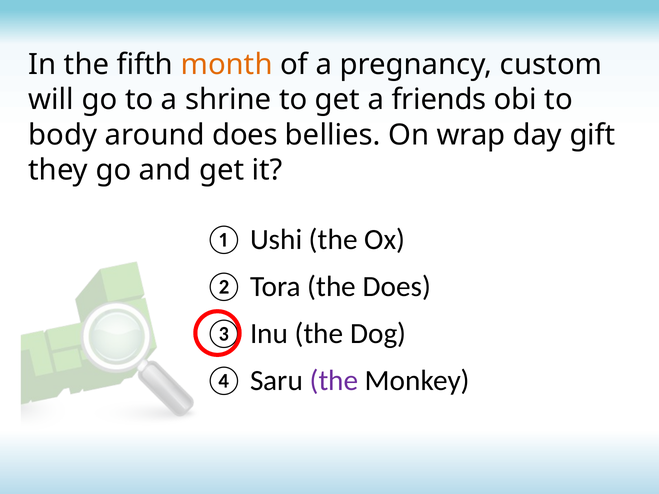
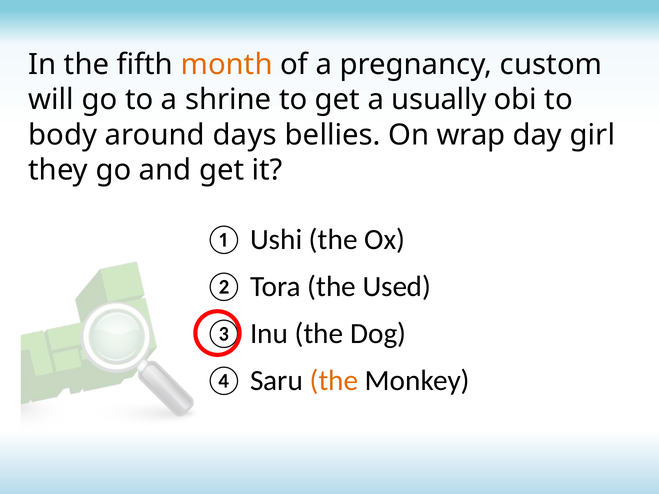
friends: friends -> usually
around does: does -> days
gift: gift -> girl
the Does: Does -> Used
the at (334, 381) colour: purple -> orange
